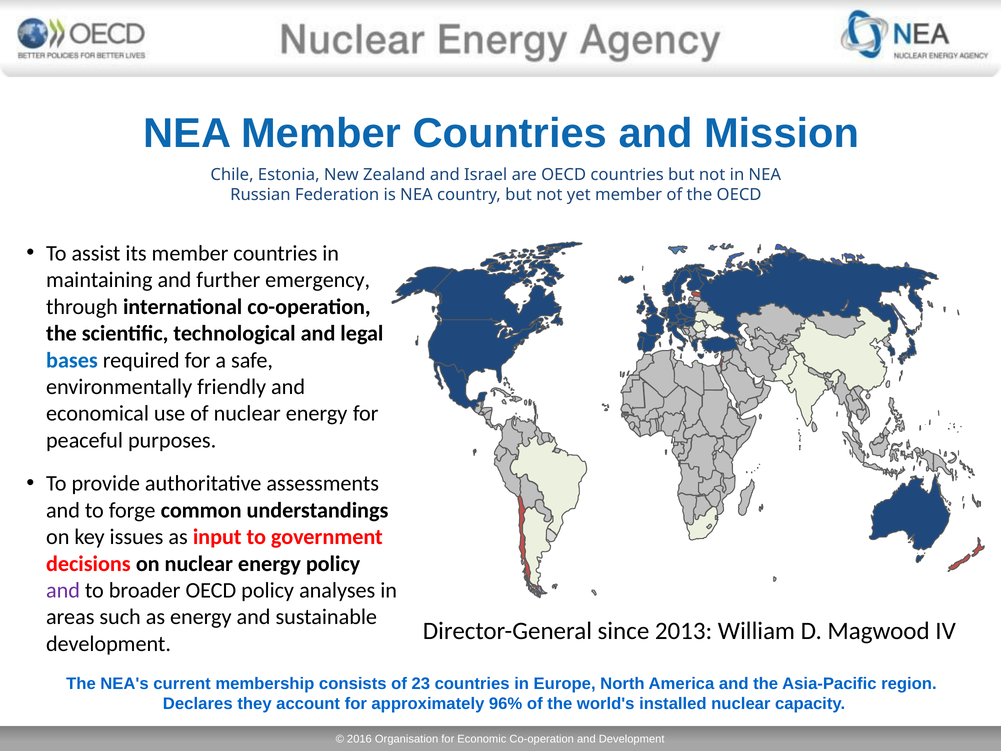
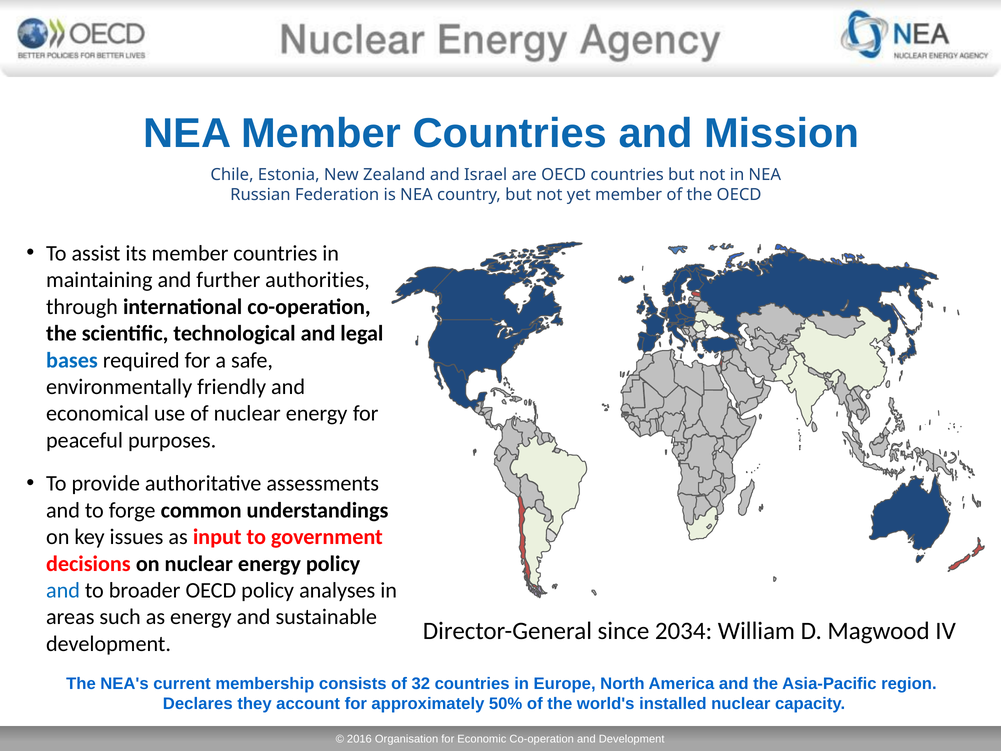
emergency: emergency -> authorities
and at (63, 590) colour: purple -> blue
2013: 2013 -> 2034
23: 23 -> 32
96%: 96% -> 50%
